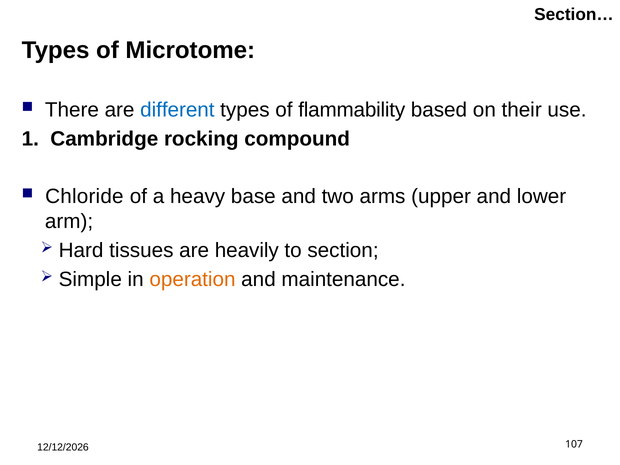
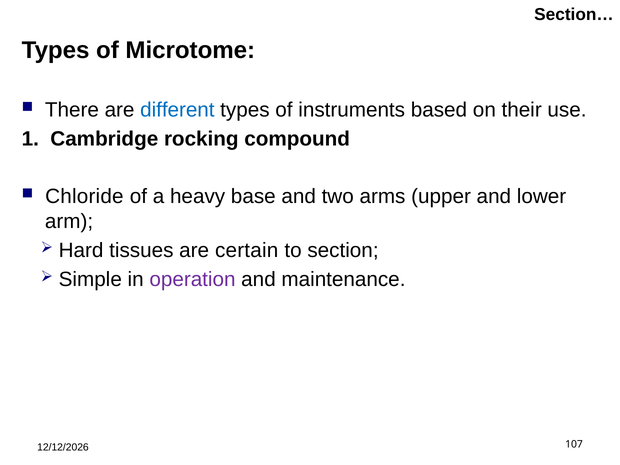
flammability: flammability -> instruments
heavily: heavily -> certain
operation colour: orange -> purple
